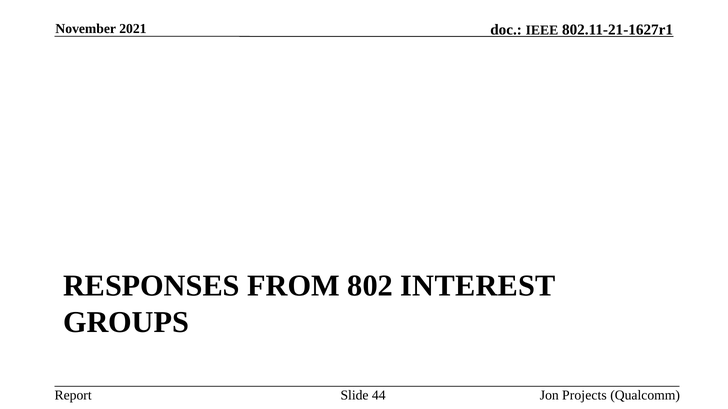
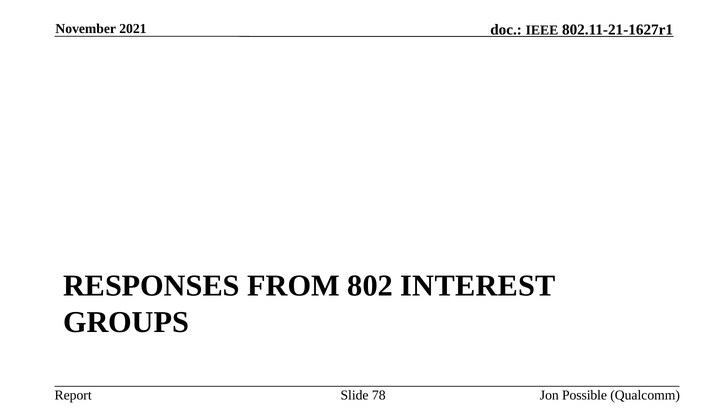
44: 44 -> 78
Projects: Projects -> Possible
